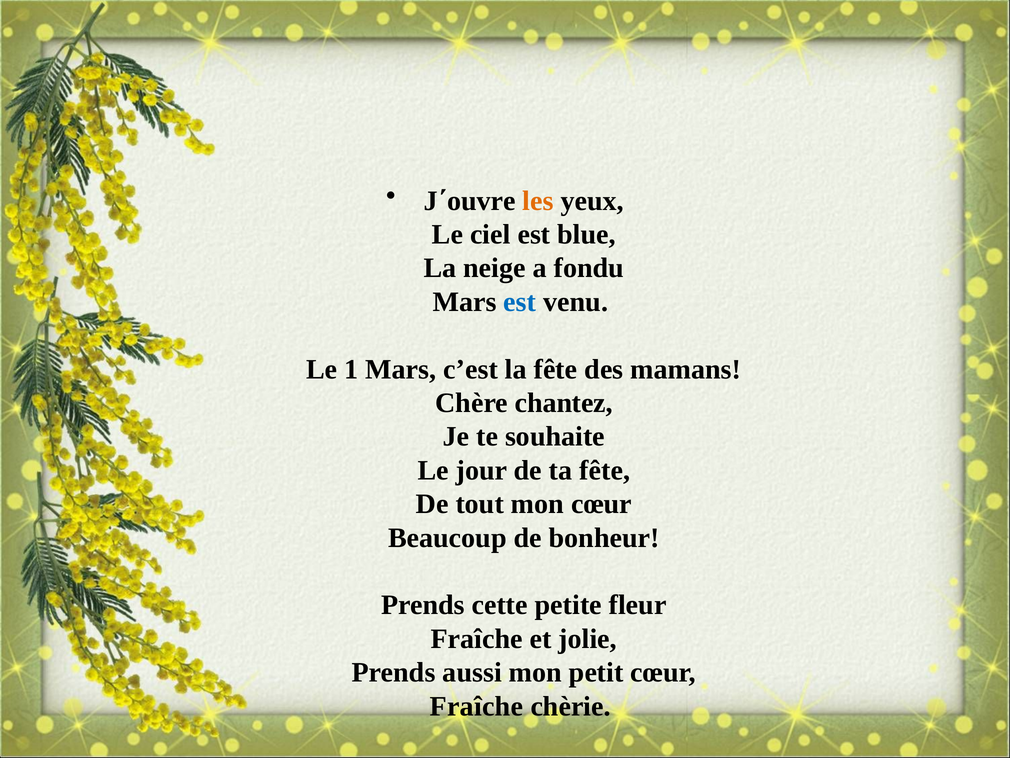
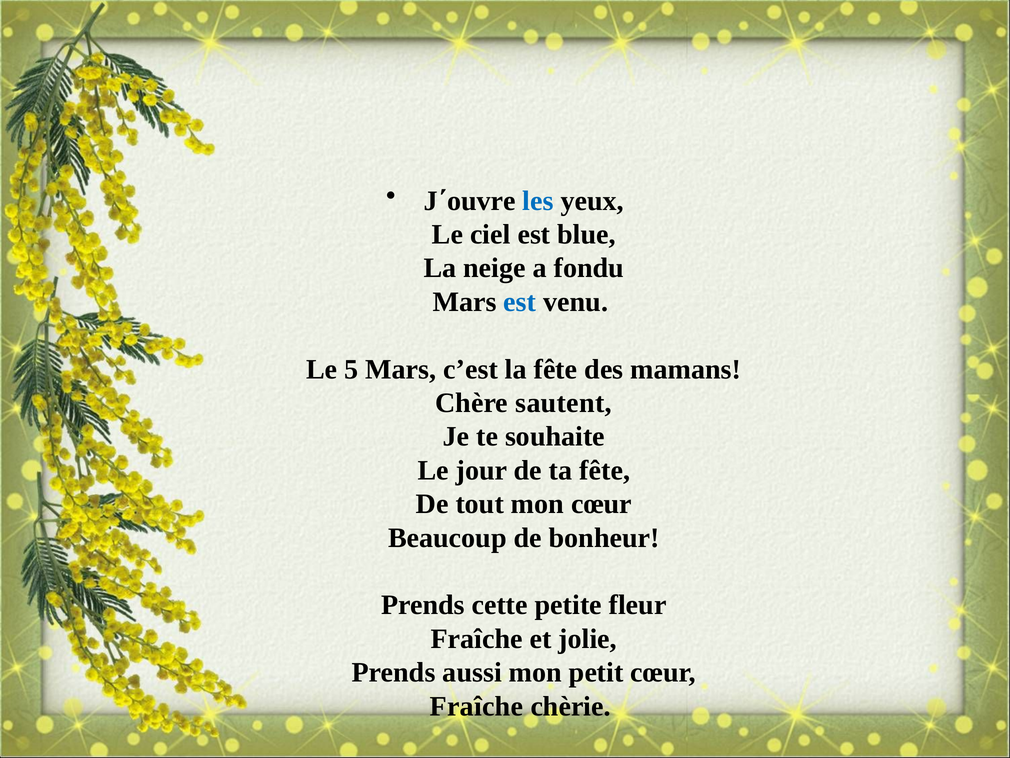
les colour: orange -> blue
1: 1 -> 5
chantez: chantez -> sautent
